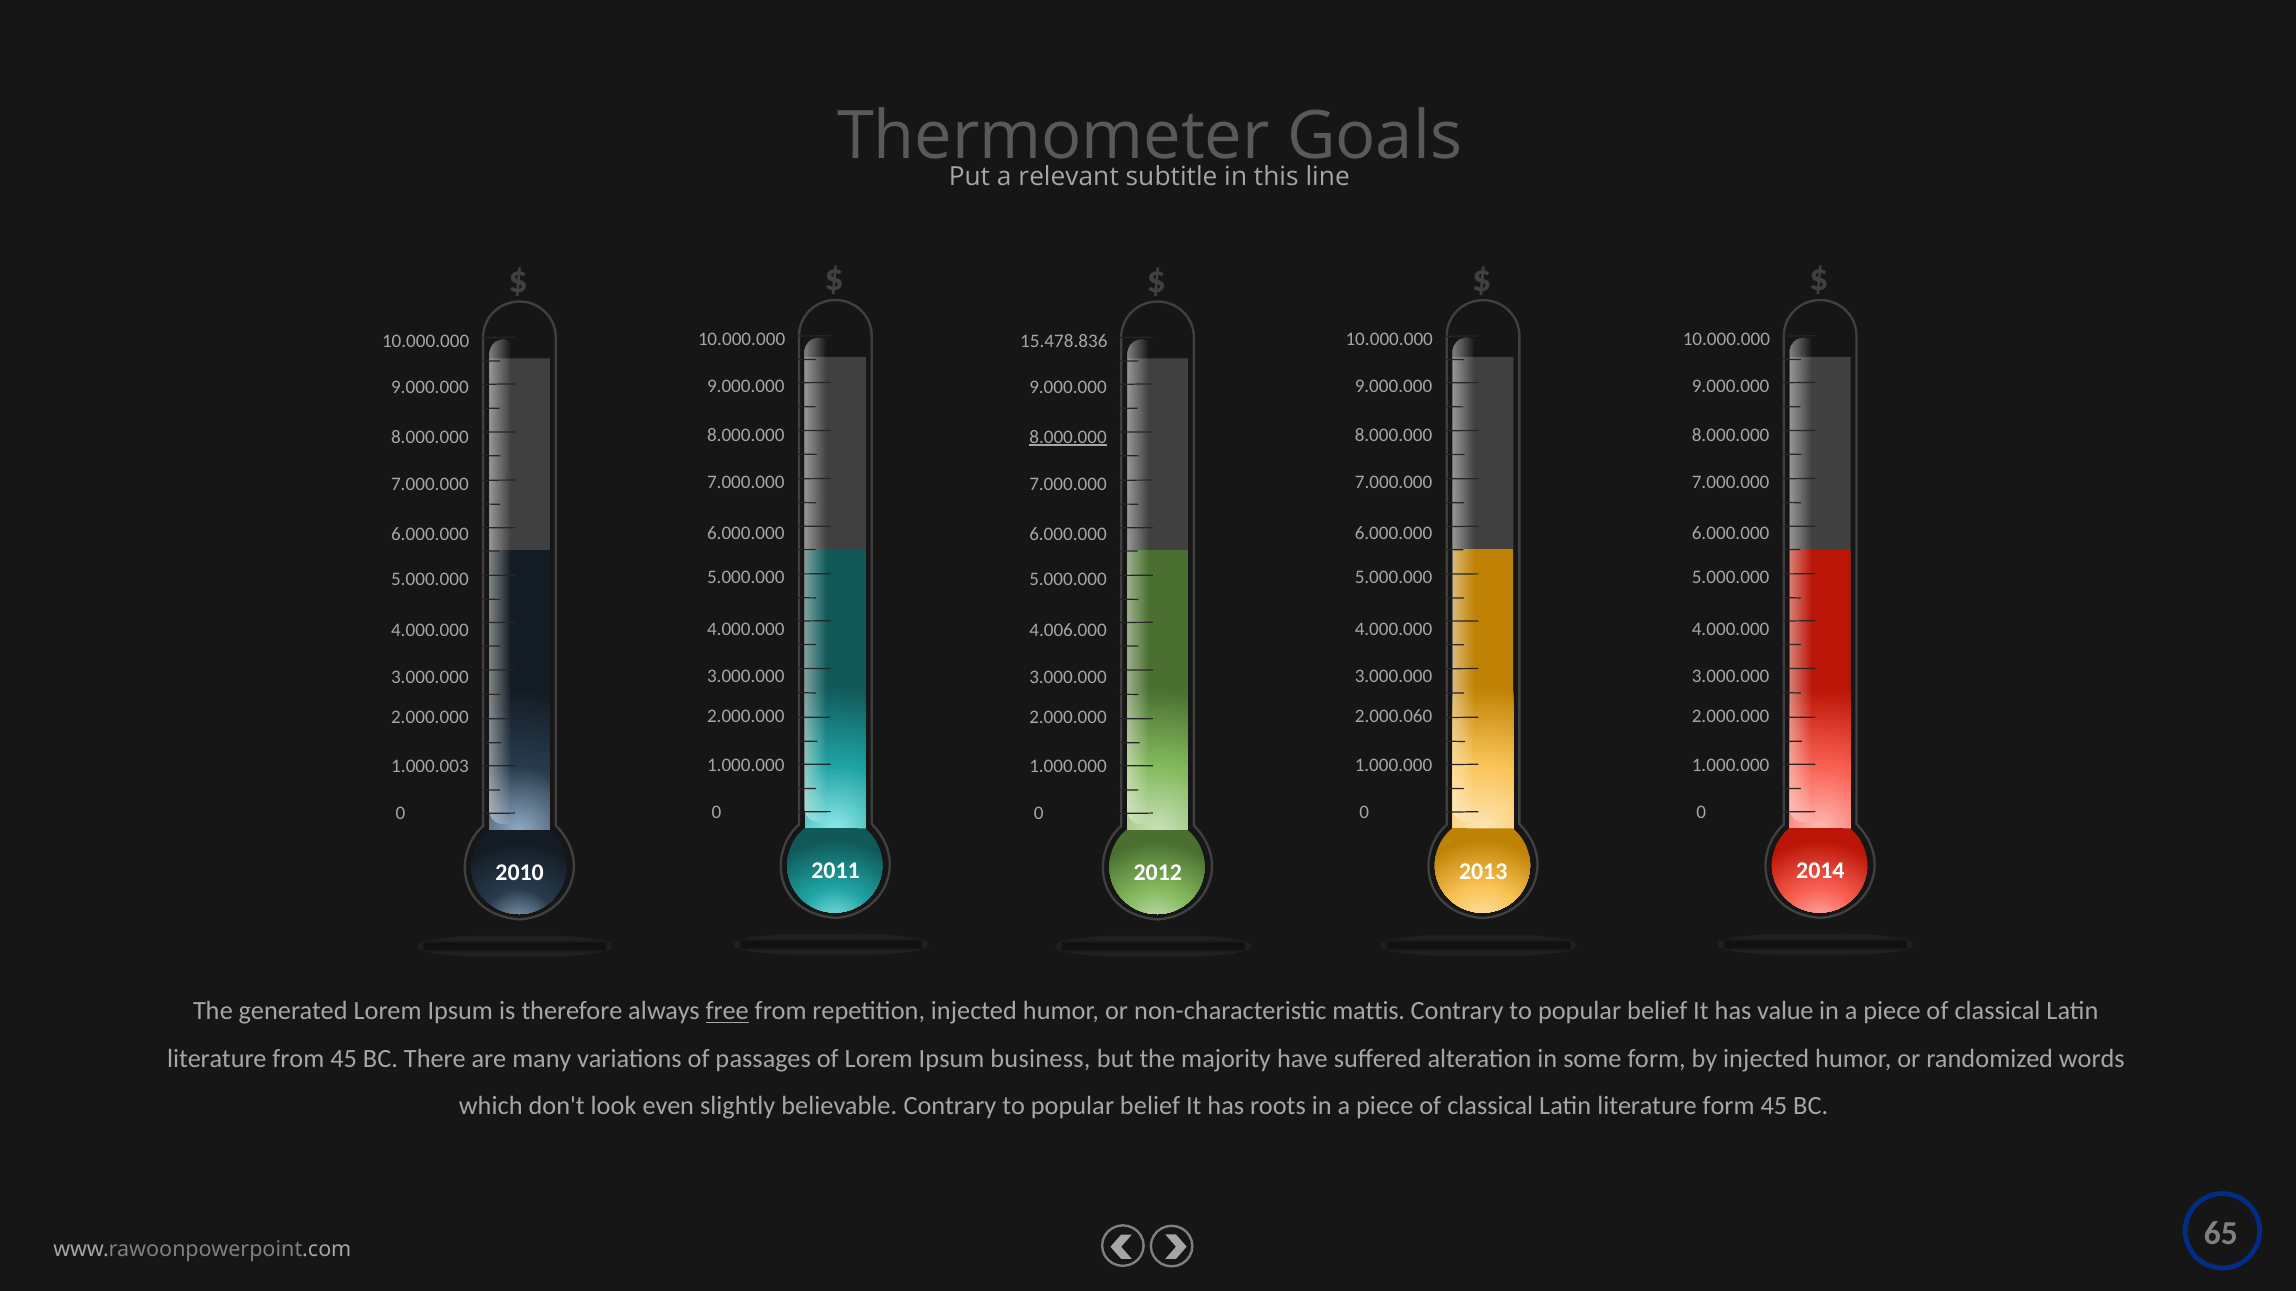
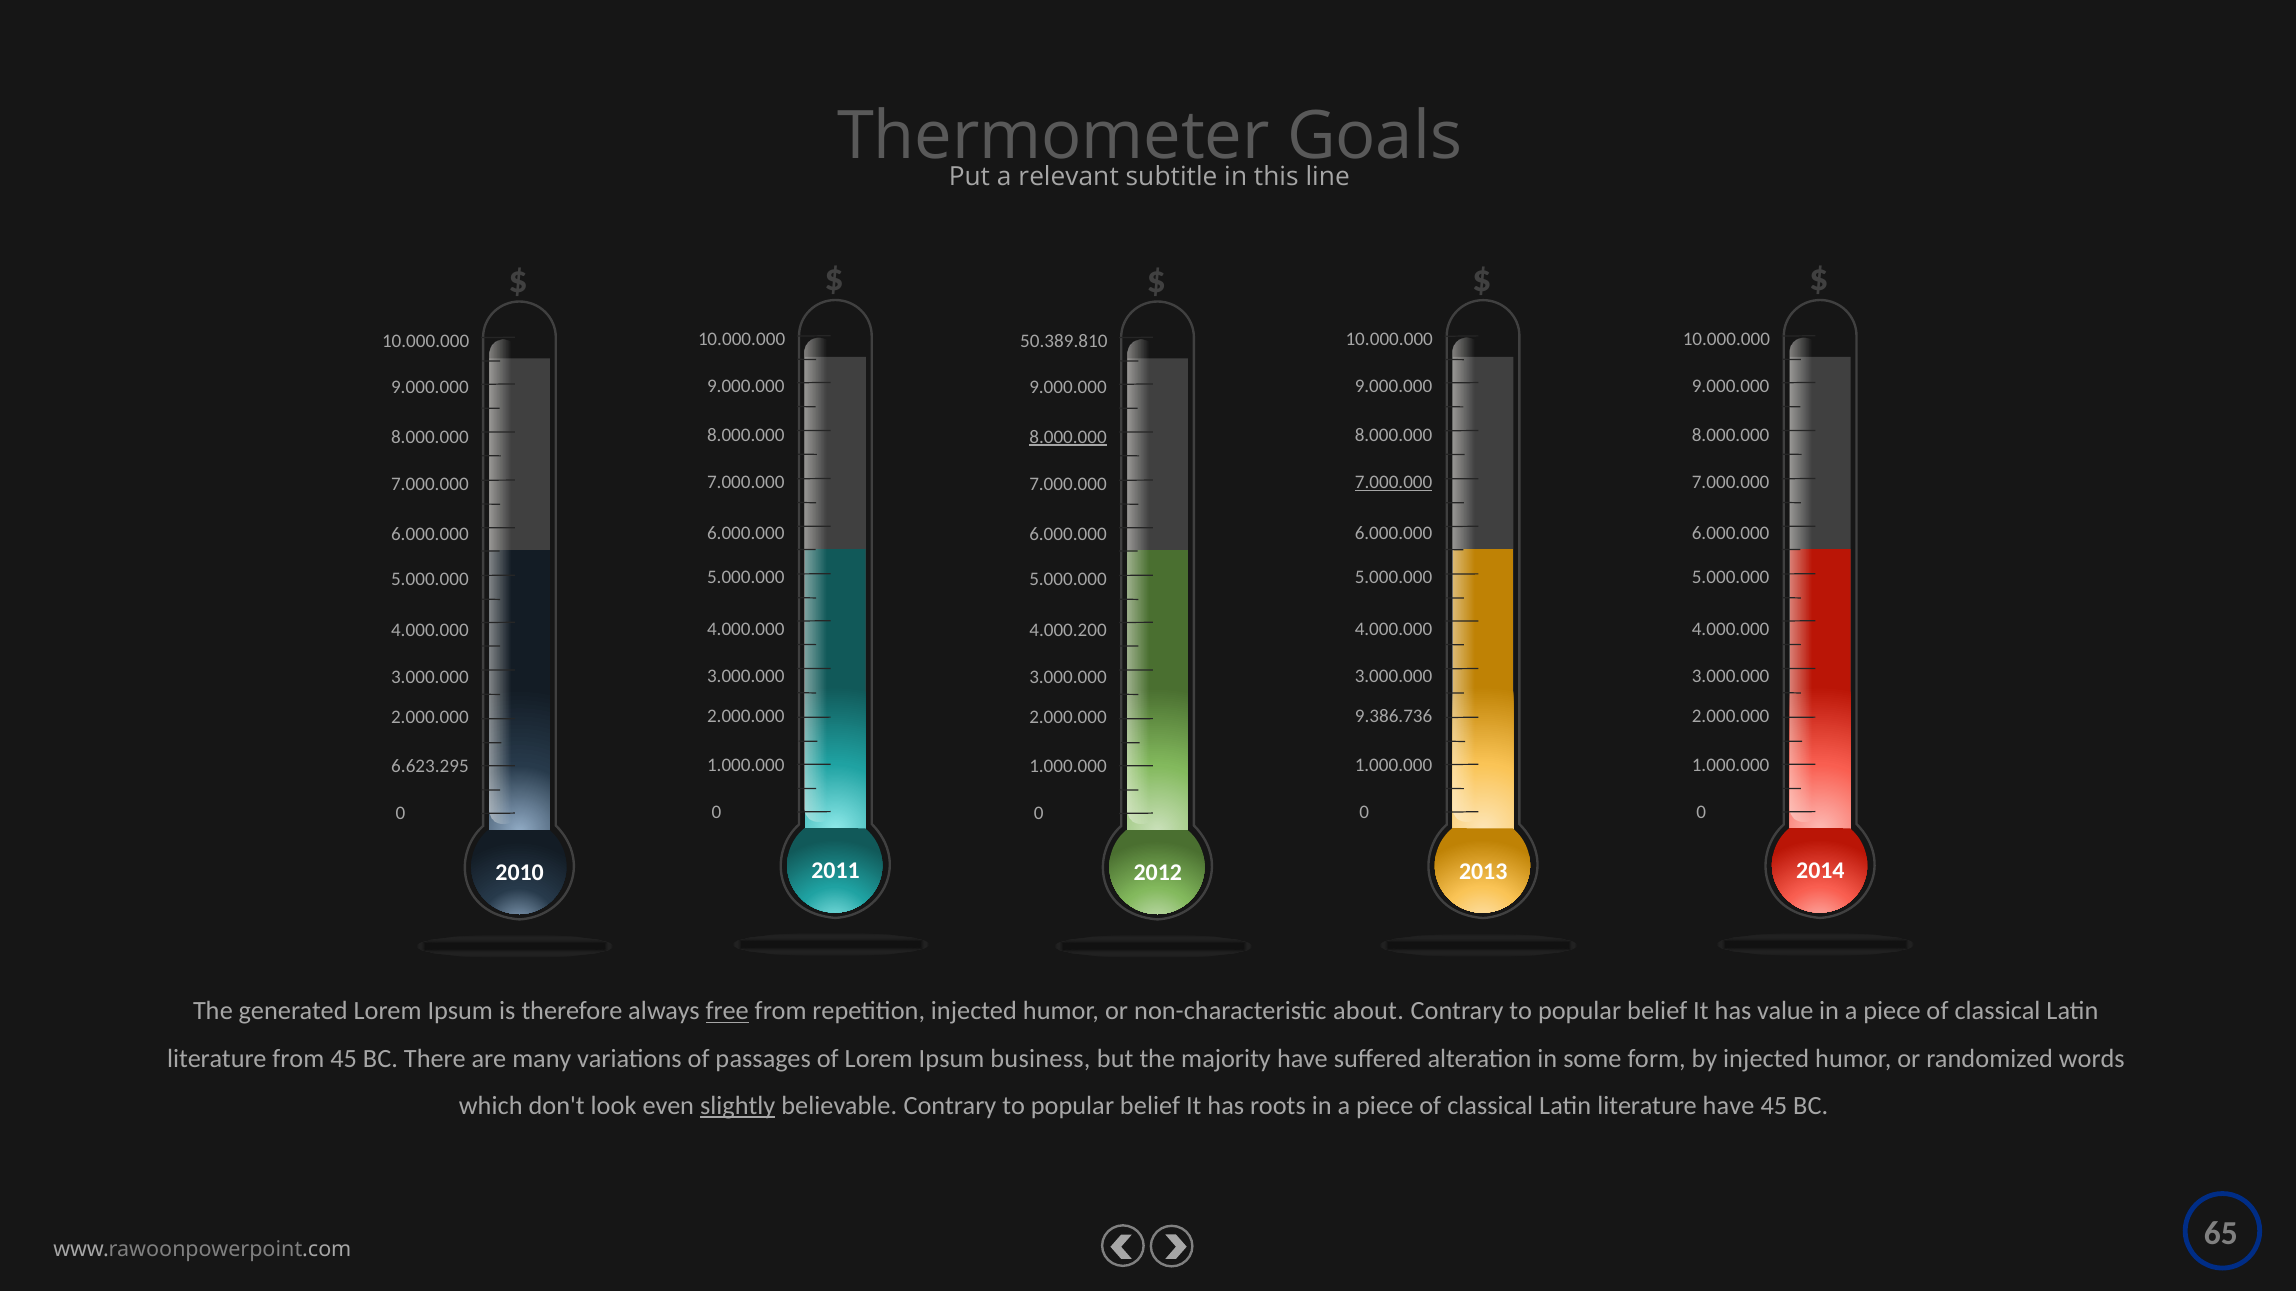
15.478.836: 15.478.836 -> 50.389.810
7.000.000 at (1394, 483) underline: none -> present
4.006.000: 4.006.000 -> 4.000.200
2.000.060: 2.000.060 -> 9.386.736
1.000.003: 1.000.003 -> 6.623.295
mattis: mattis -> about
slightly underline: none -> present
literature form: form -> have
